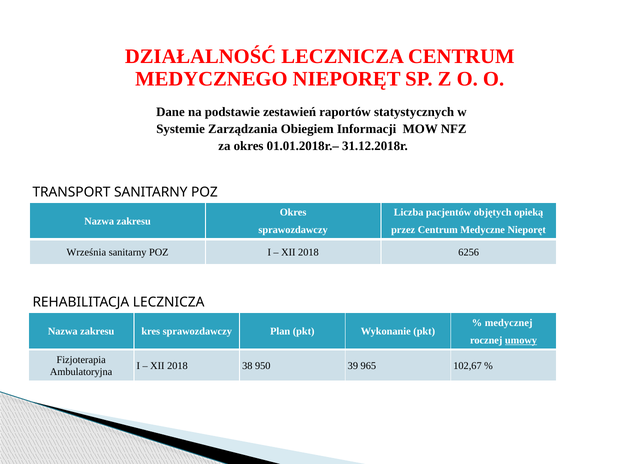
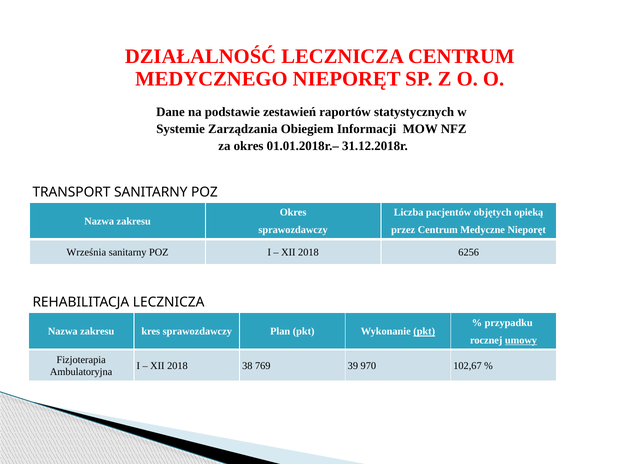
medycznej: medycznej -> przypadku
pkt at (424, 332) underline: none -> present
950: 950 -> 769
965: 965 -> 970
